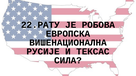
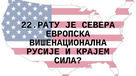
РОБОВА: РОБОВА -> СЕВЕРА
ТЕКСАС: ТЕКСАС -> КРАЈЕМ
